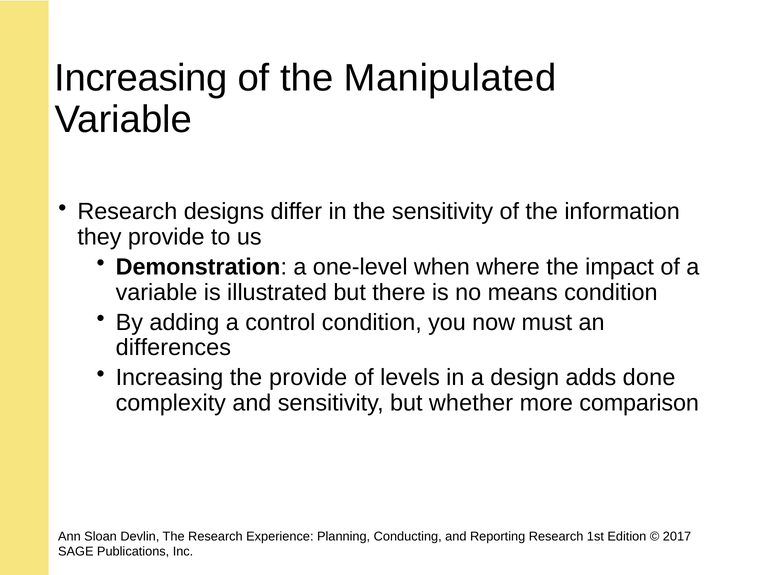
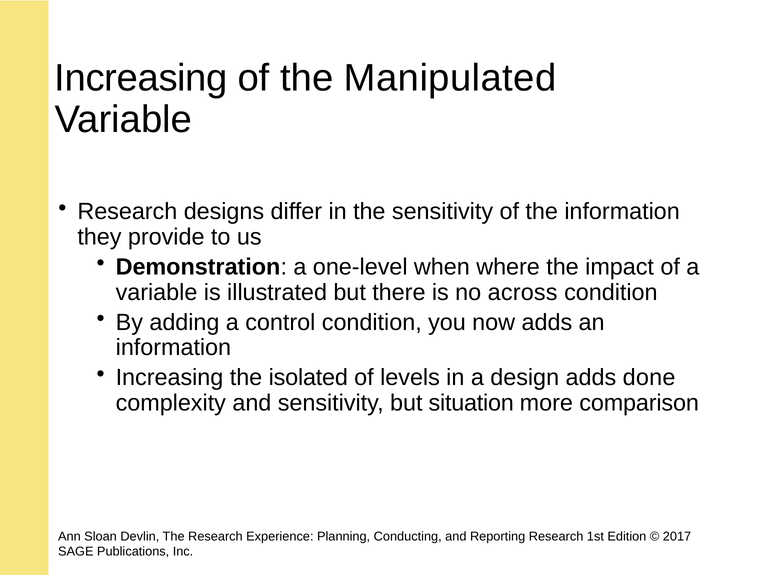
means: means -> across
now must: must -> adds
differences at (173, 347): differences -> information
the provide: provide -> isolated
whether: whether -> situation
